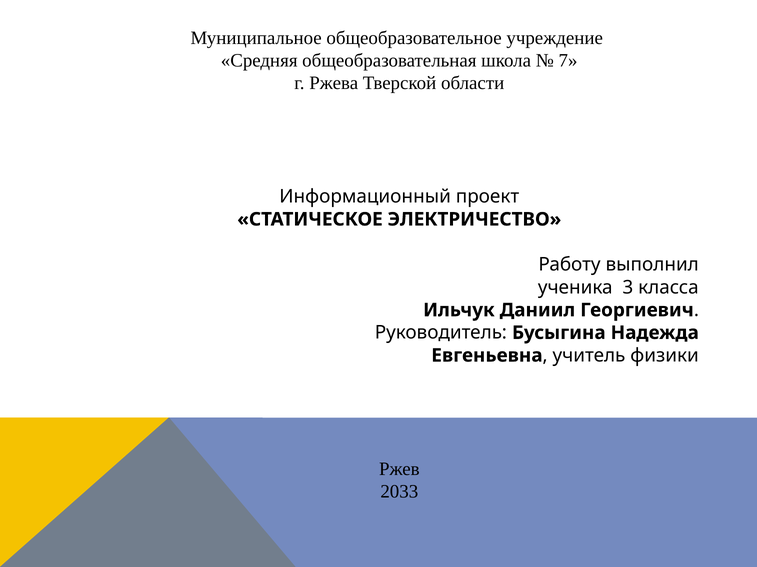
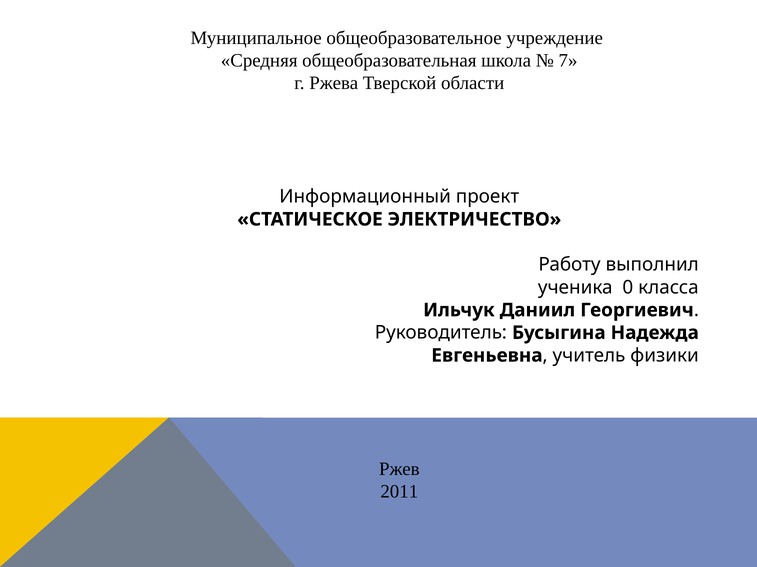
3: 3 -> 0
2033: 2033 -> 2011
